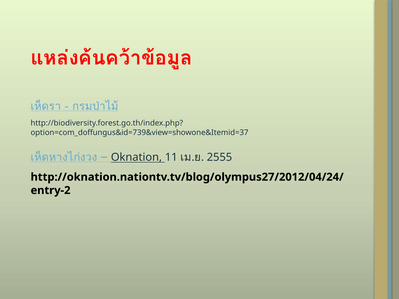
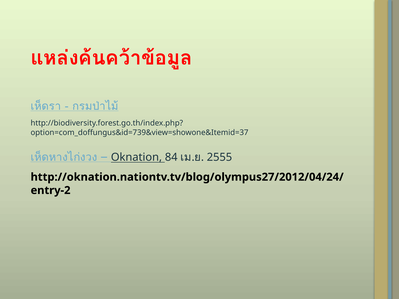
11: 11 -> 84
